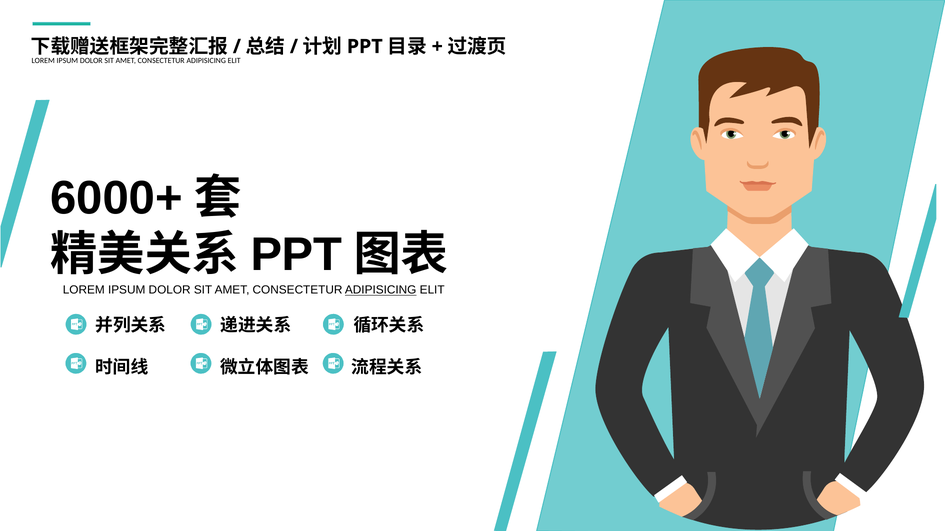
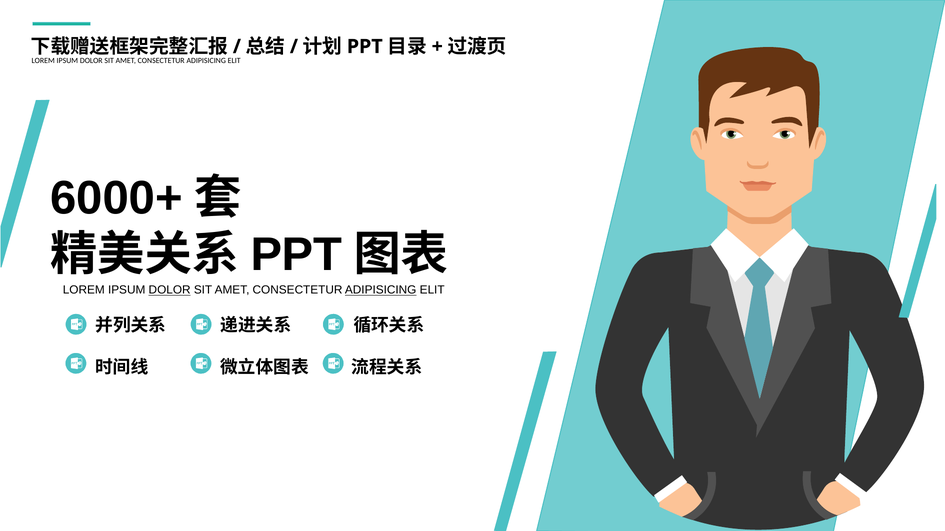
DOLOR at (170, 290) underline: none -> present
